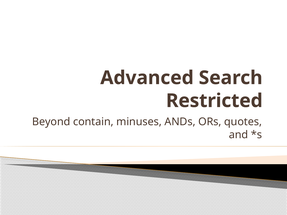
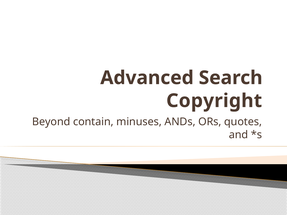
Restricted: Restricted -> Copyright
